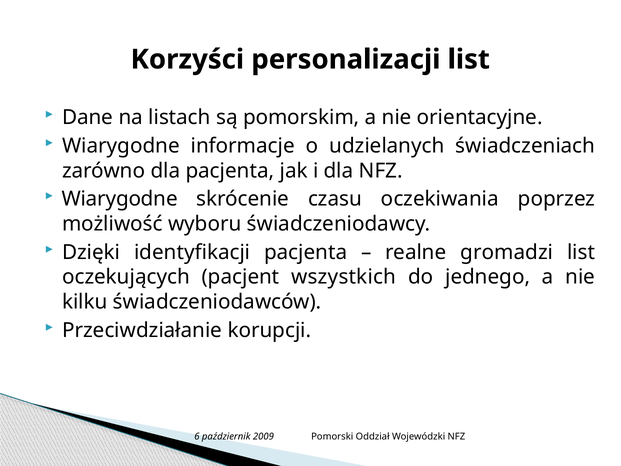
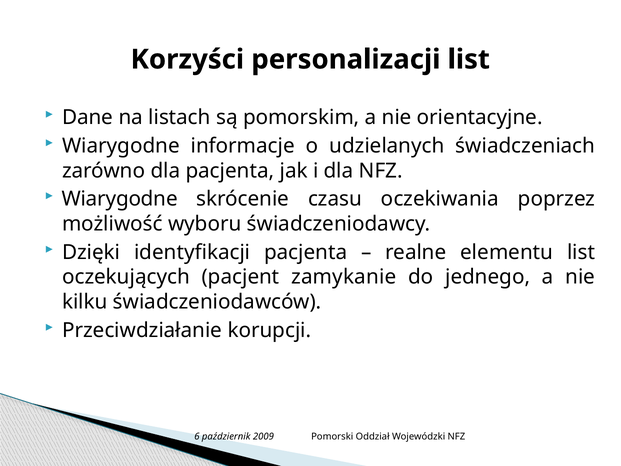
gromadzi: gromadzi -> elementu
wszystkich: wszystkich -> zamykanie
